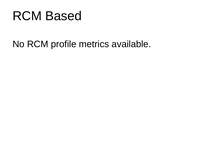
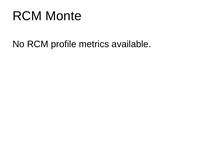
Based: Based -> Monte
